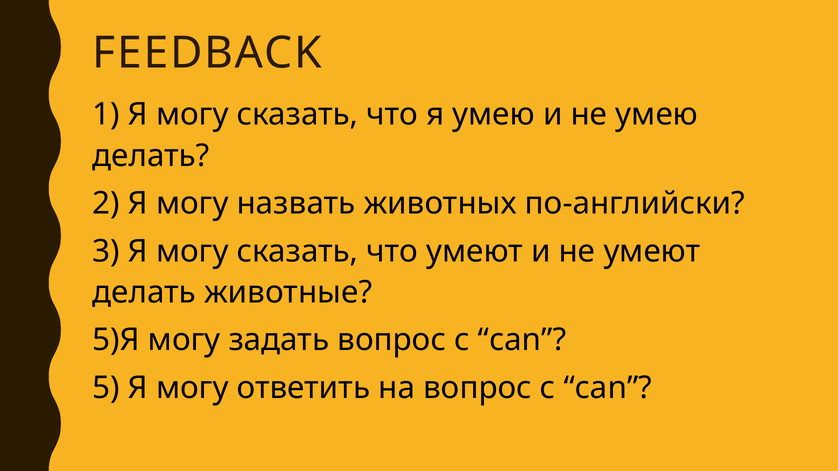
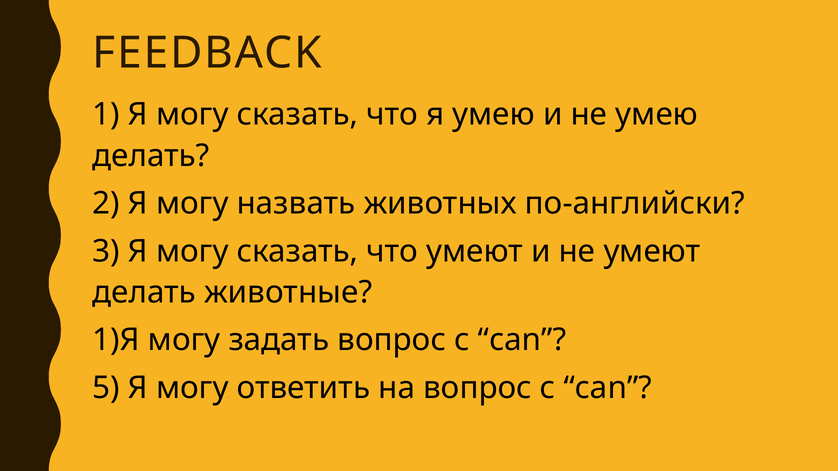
5)Я: 5)Я -> 1)Я
